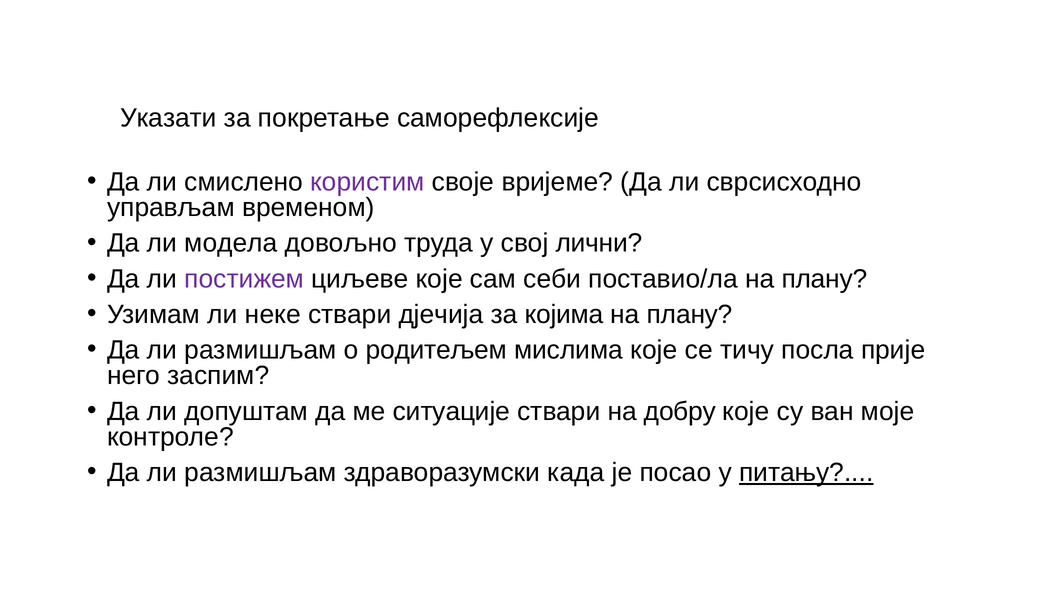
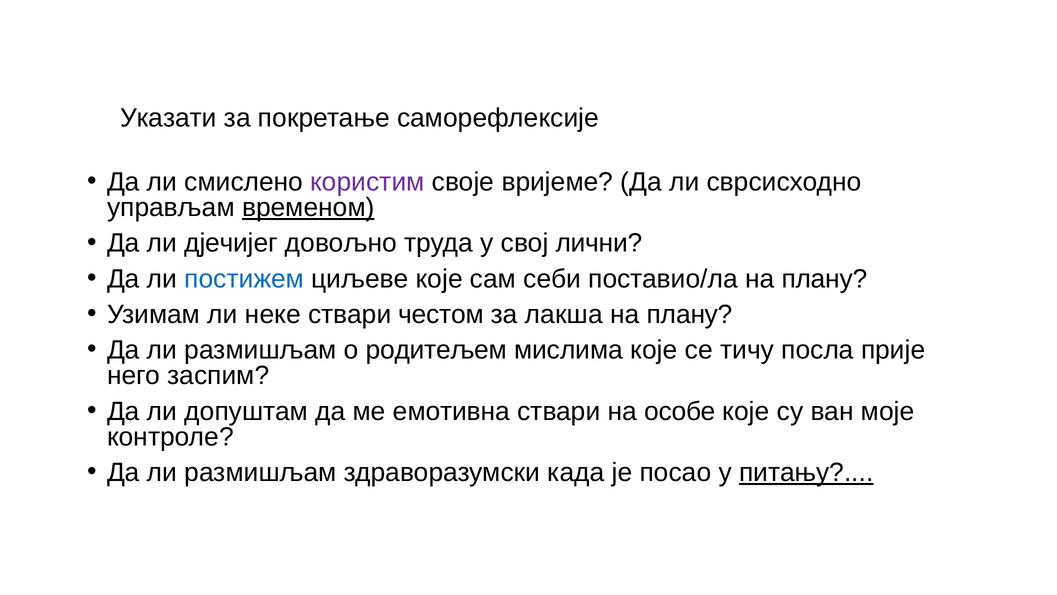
временом underline: none -> present
модела: модела -> дјечијег
постижем colour: purple -> blue
дјечија: дјечија -> честом
којима: којима -> лакша
ситуације: ситуације -> емотивна
добру: добру -> особе
